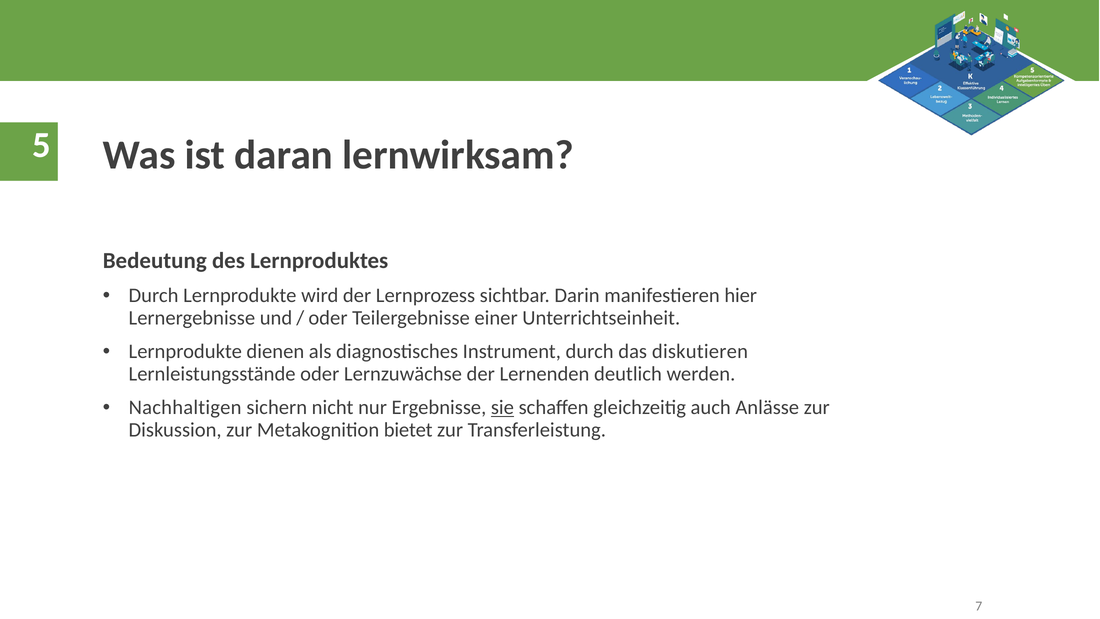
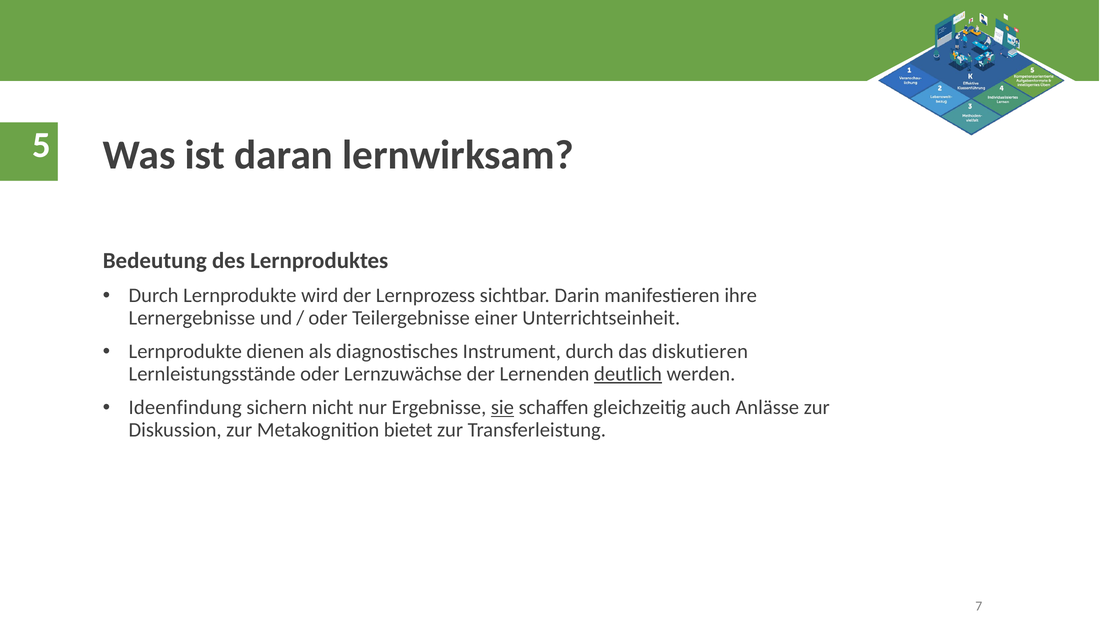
hier: hier -> ihre
deutlich underline: none -> present
Nachhaltigen: Nachhaltigen -> Ideenfindung
